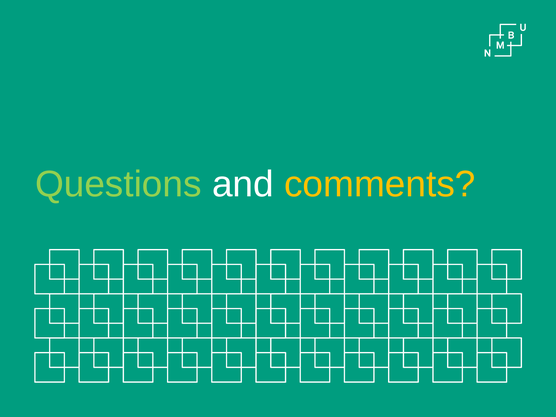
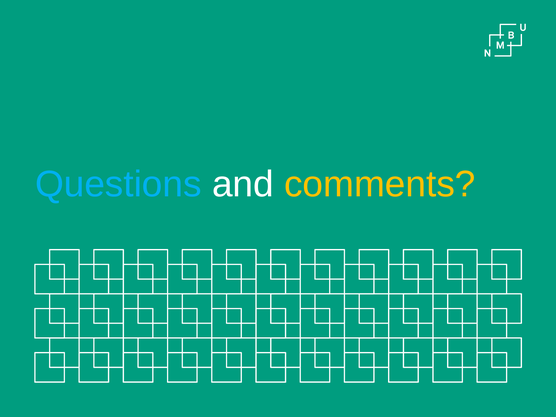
Questions colour: light green -> light blue
